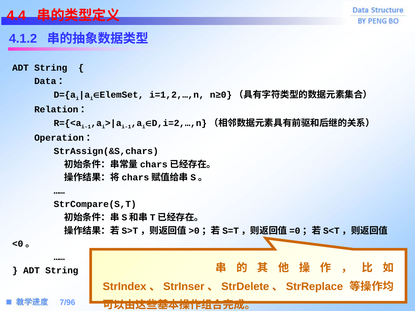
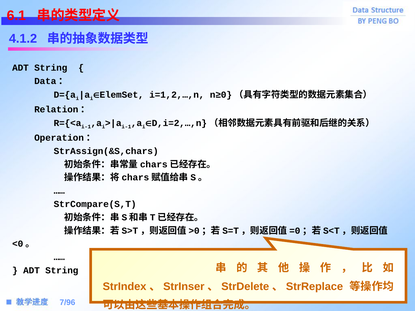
4.4: 4.4 -> 6.1
